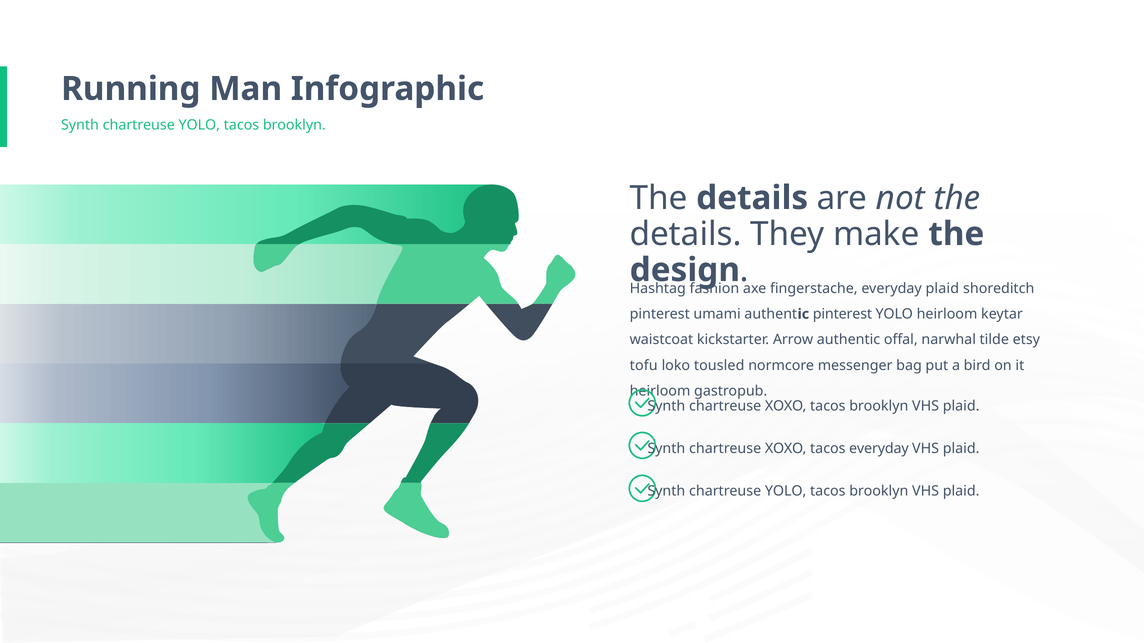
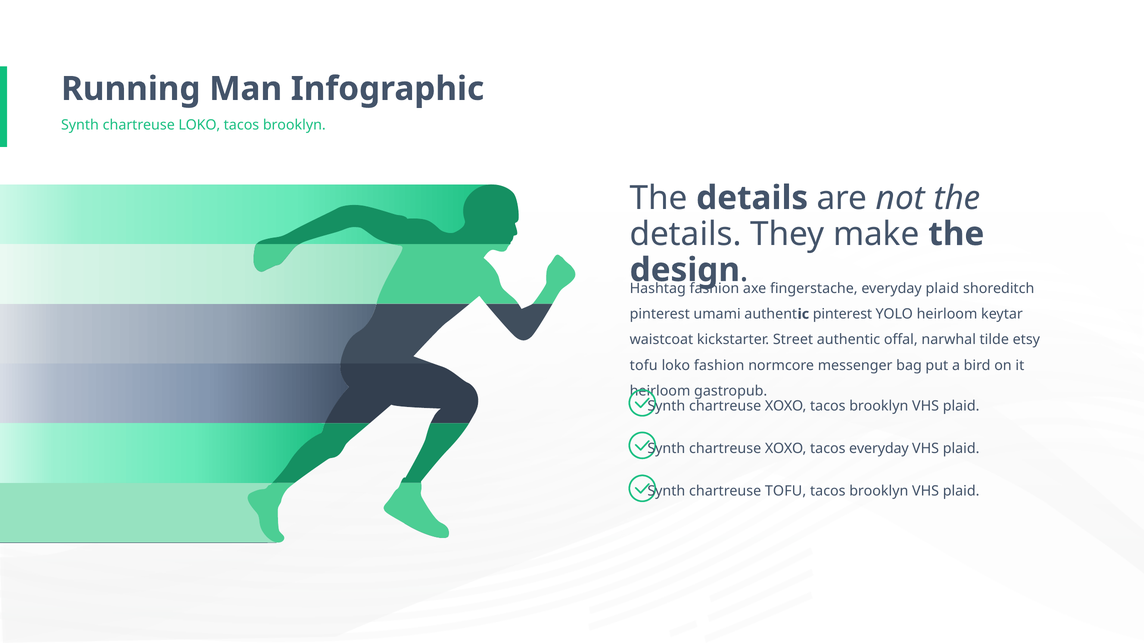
YOLO at (199, 125): YOLO -> LOKO
Arrow: Arrow -> Street
loko tousled: tousled -> fashion
YOLO at (786, 492): YOLO -> TOFU
